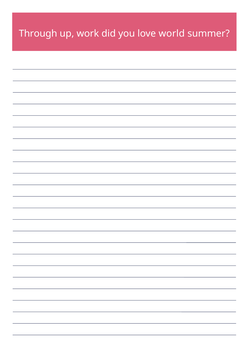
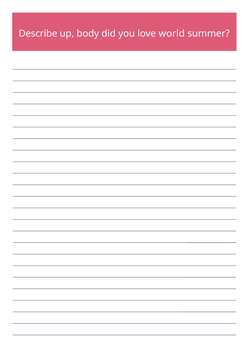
Through: Through -> Describe
work: work -> body
